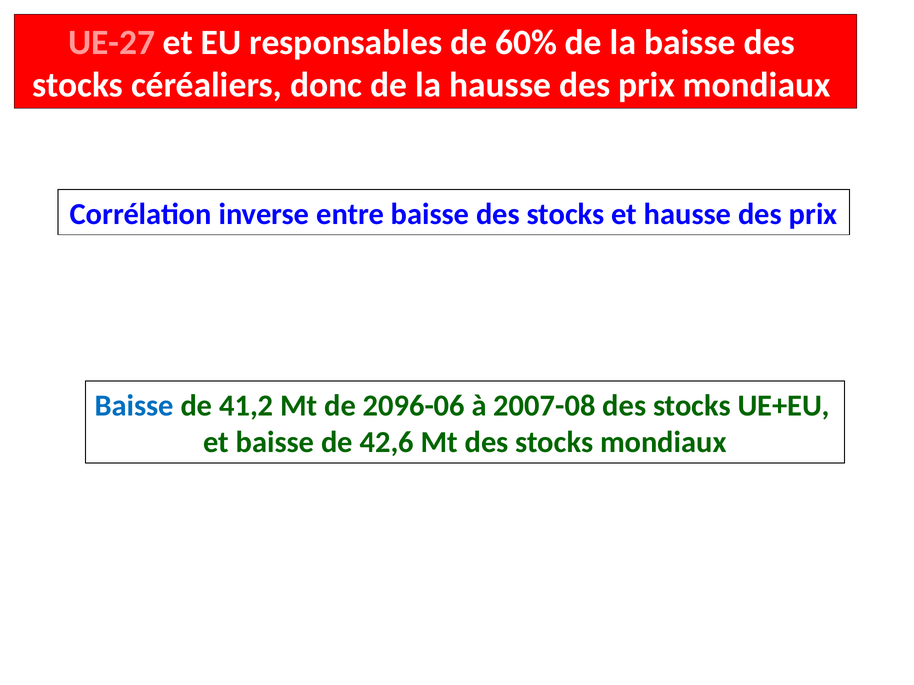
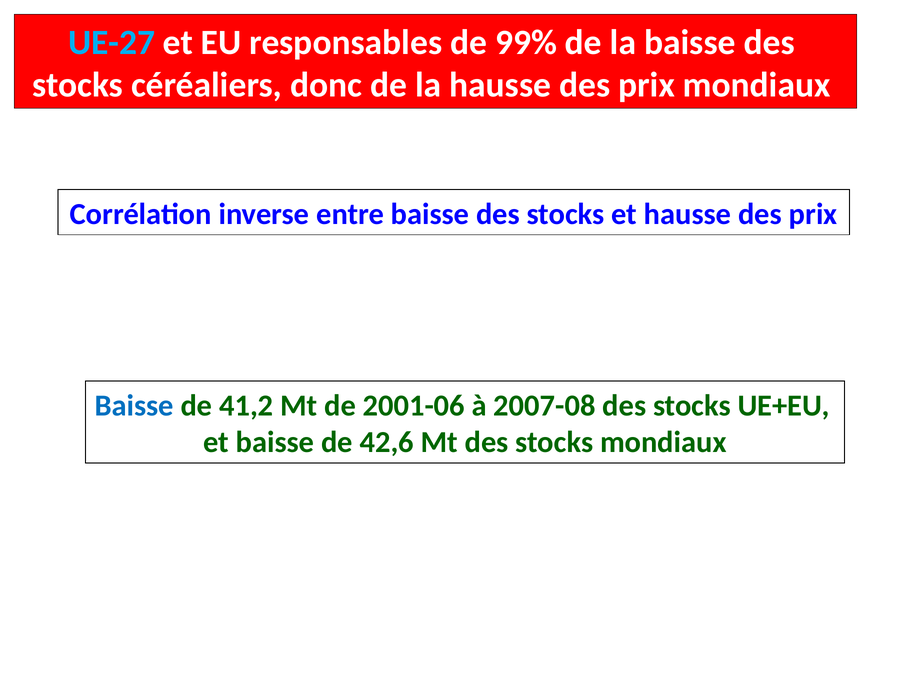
UE-27 colour: pink -> light blue
60%: 60% -> 99%
2096-06: 2096-06 -> 2001-06
